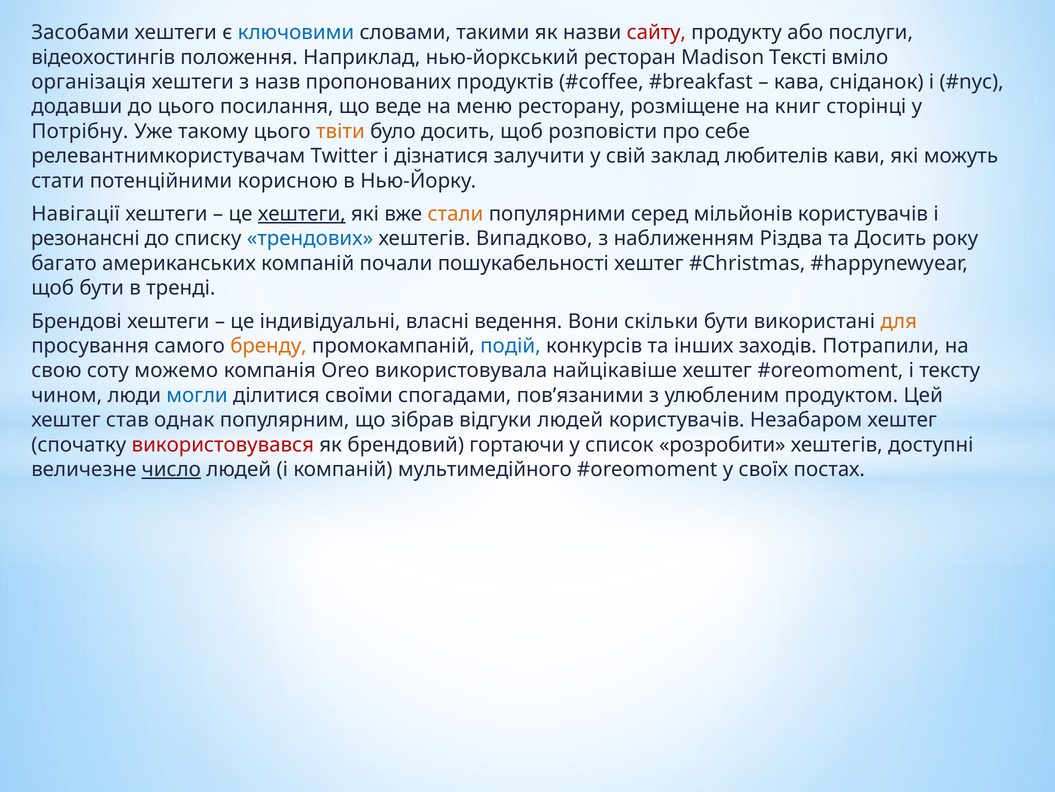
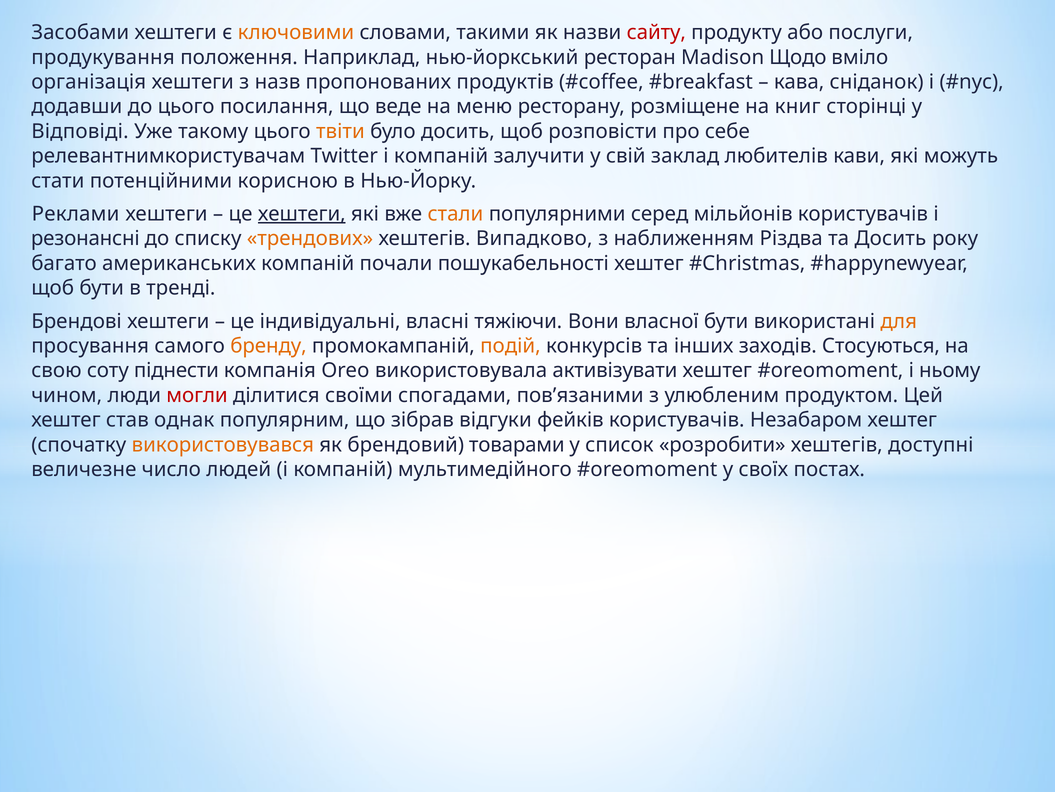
ключовими colour: blue -> orange
відеохостингів: відеохостингів -> продукування
Тексті: Тексті -> Щодо
Потрібну: Потрібну -> Відповіді
Twitter і дізнатися: дізнатися -> компаній
Навігації: Навігації -> Реклами
трендових colour: blue -> orange
ведення: ведення -> тяжіючи
скільки: скільки -> власної
подій colour: blue -> orange
Потрапили: Потрапили -> Стосуються
можемо: можемо -> піднести
найцікавіше: найцікавіше -> активізувати
тексту: тексту -> ньому
могли colour: blue -> red
відгуки людей: людей -> фейків
використовувався colour: red -> orange
гортаючи: гортаючи -> товарами
число underline: present -> none
